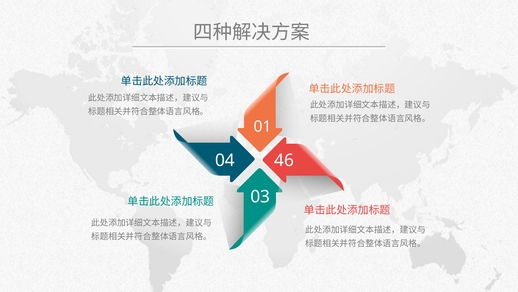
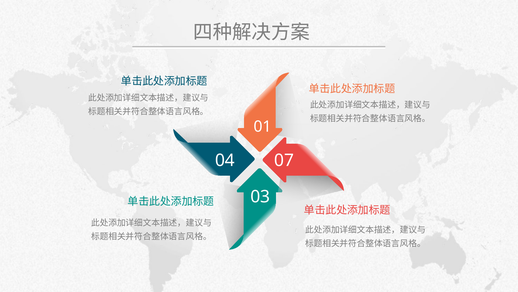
46: 46 -> 07
